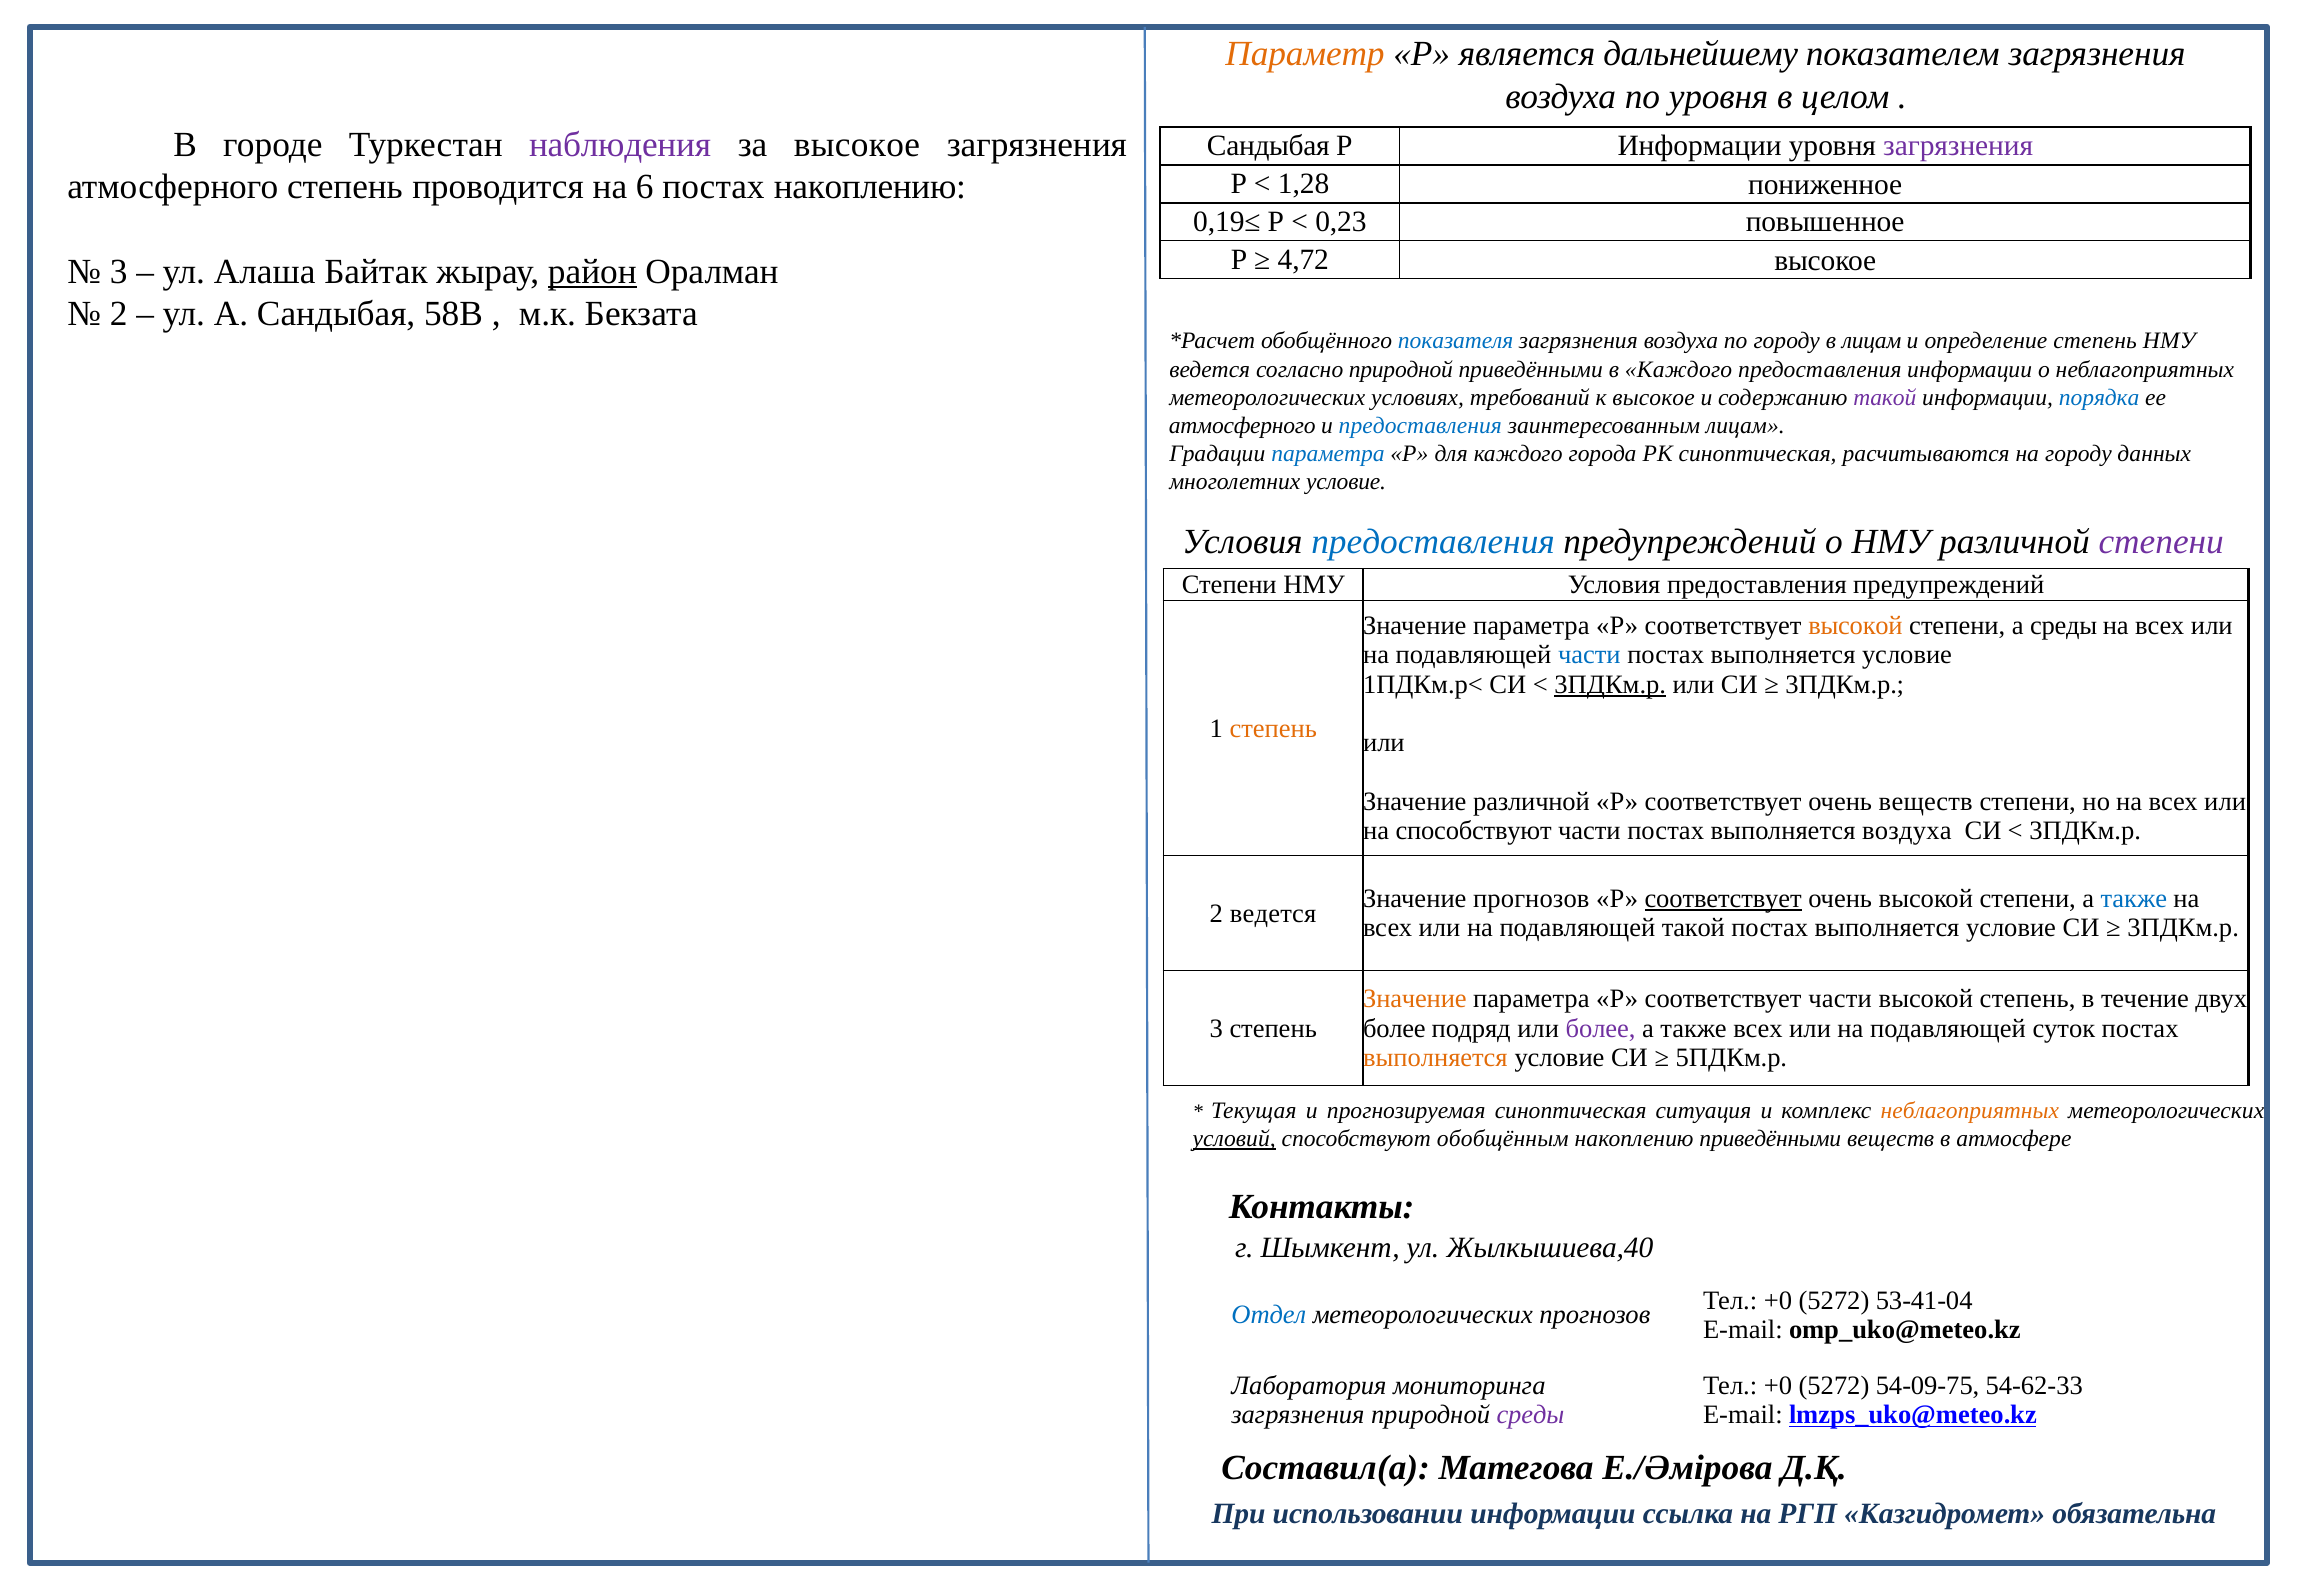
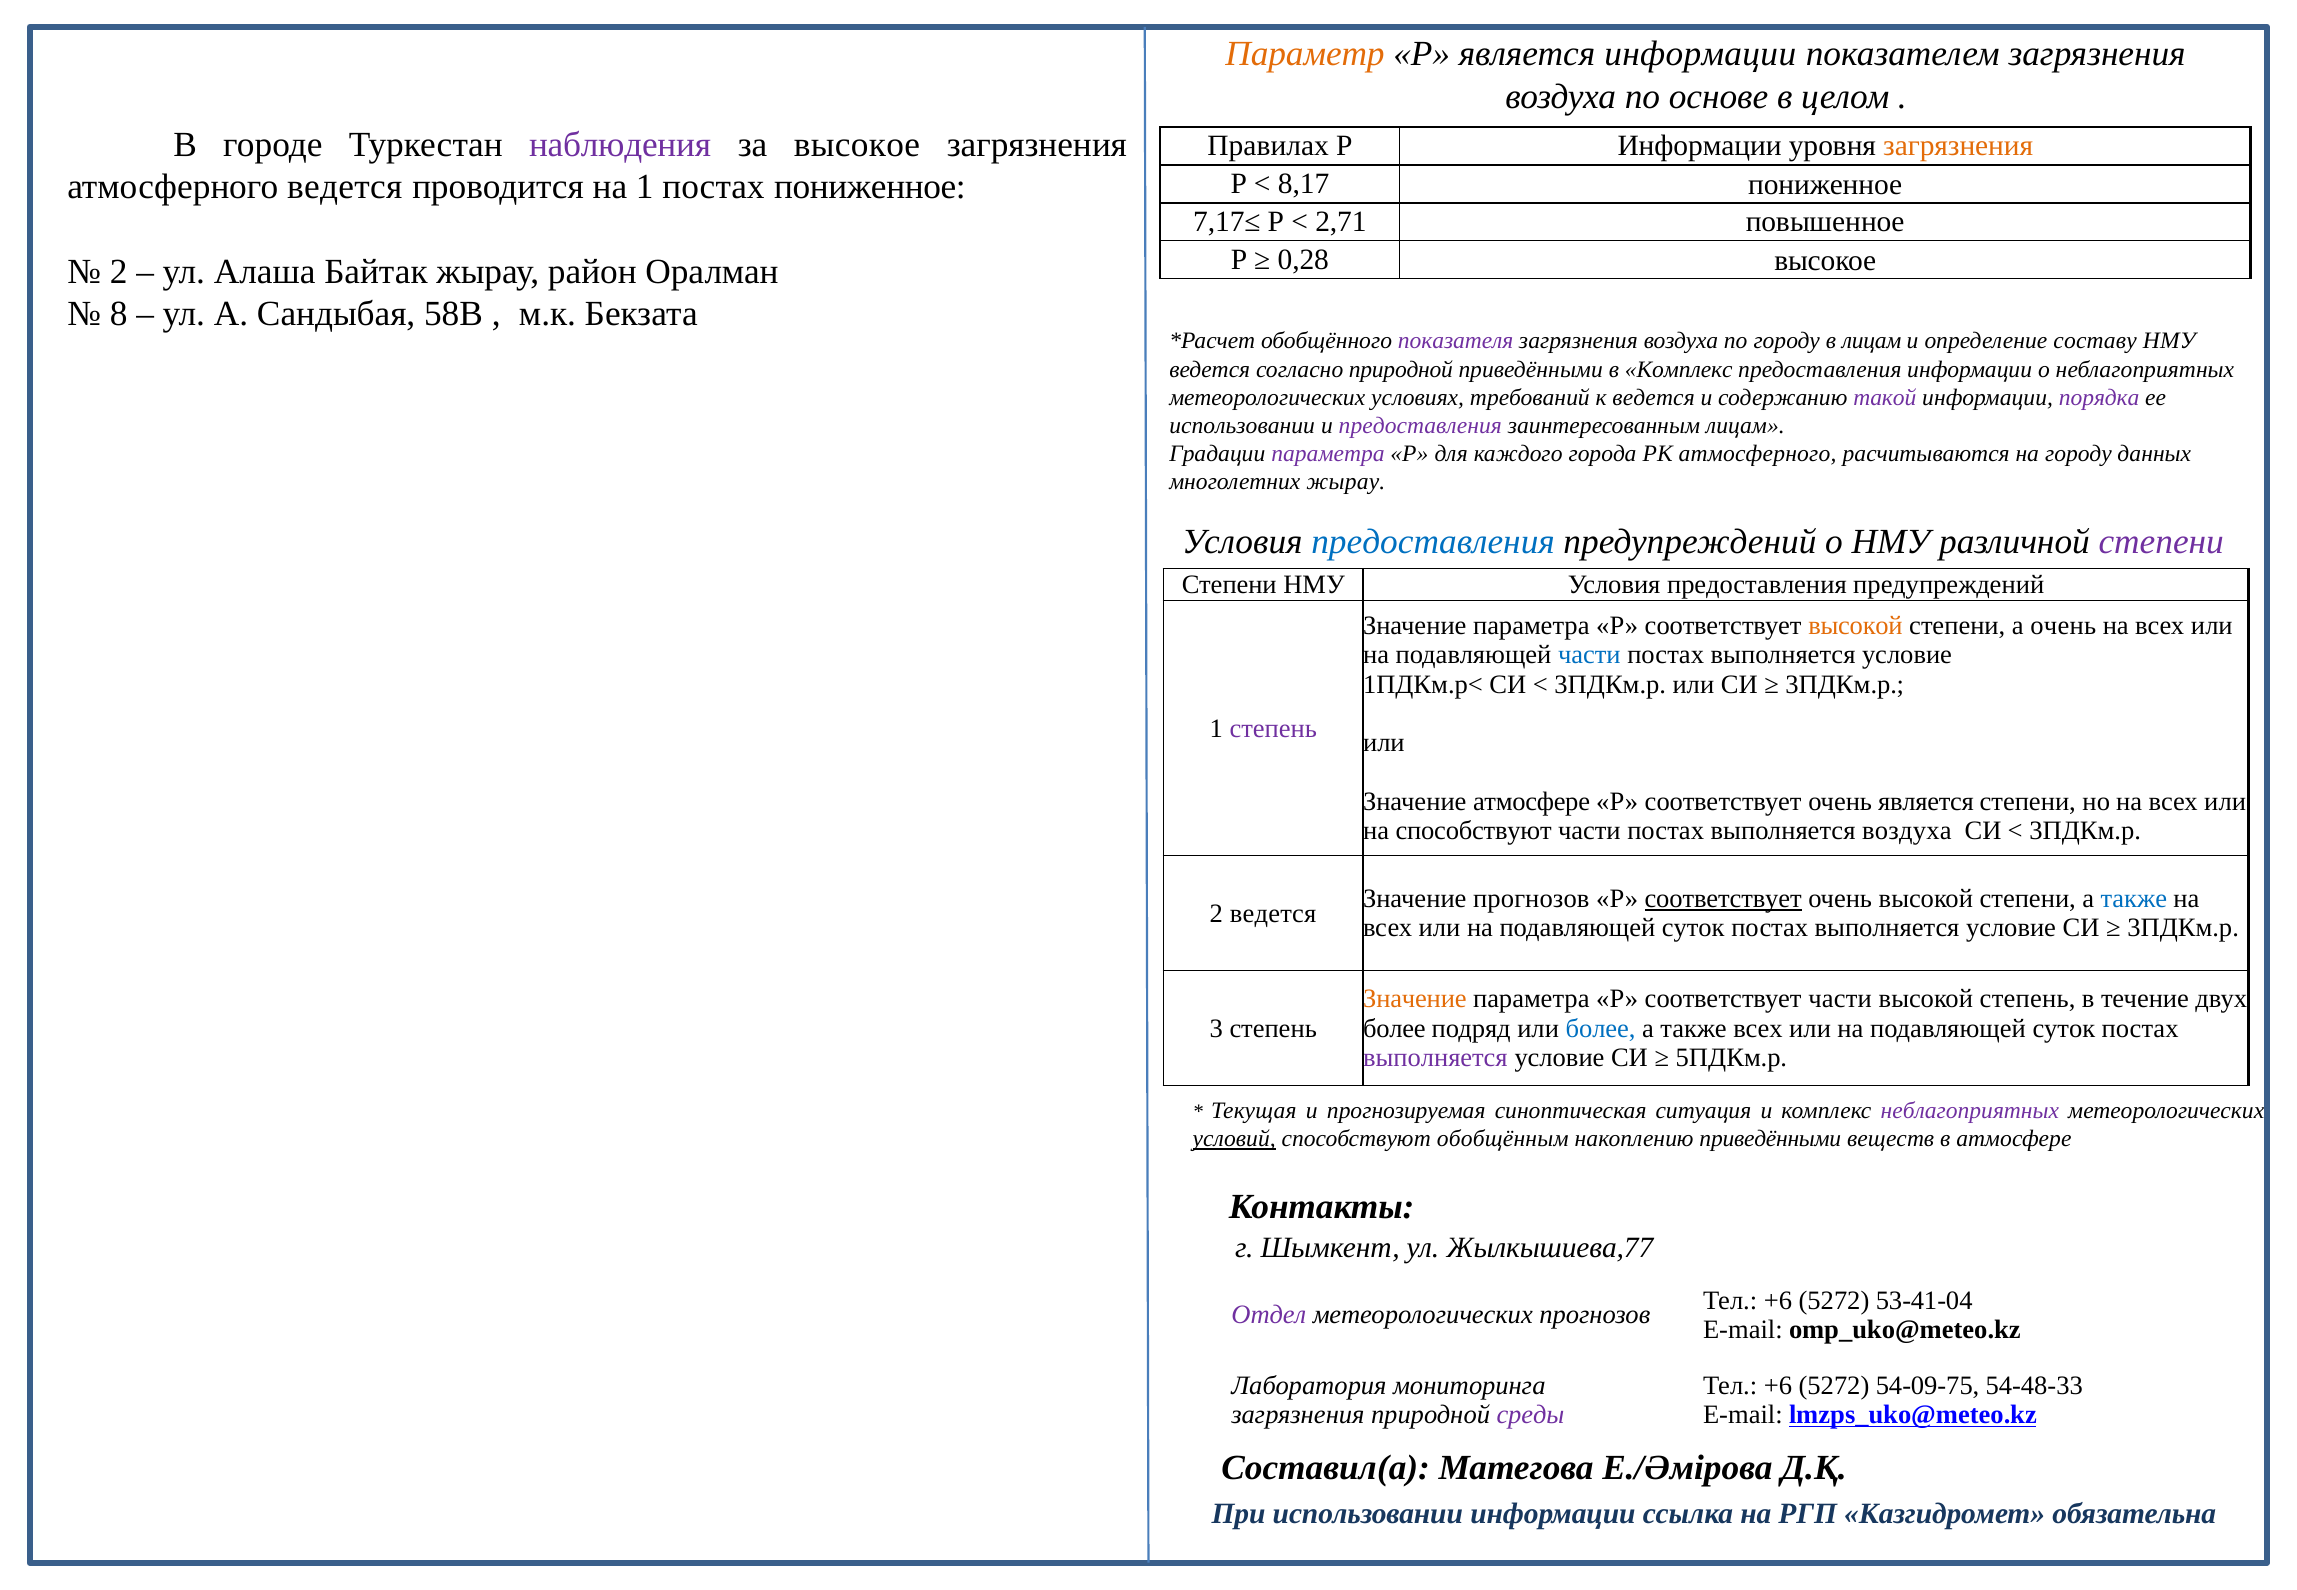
является дальнейшему: дальнейшему -> информации
по уровня: уровня -> основе
Сандыбая at (1268, 146): Сандыбая -> Правилах
загрязнения at (1958, 146) colour: purple -> orange
1,28: 1,28 -> 8,17
атмосферного степень: степень -> ведется
на 6: 6 -> 1
постах накоплению: накоплению -> пониженное
0,19≤: 0,19≤ -> 7,17≤
0,23: 0,23 -> 2,71
4,72: 4,72 -> 0,28
3 at (119, 272): 3 -> 2
район underline: present -> none
2 at (119, 314): 2 -> 8
показателя colour: blue -> purple
определение степень: степень -> составу
в Каждого: Каждого -> Комплекс
к высокое: высокое -> ведется
порядка colour: blue -> purple
атмосферного at (1242, 426): атмосферного -> использовании
предоставления at (1420, 426) colour: blue -> purple
параметра at (1328, 454) colour: blue -> purple
РК синоптическая: синоптическая -> атмосферного
многолетних условие: условие -> жырау
а среды: среды -> очень
3ПДКм.р at (1610, 684) underline: present -> none
степень at (1273, 728) colour: orange -> purple
Значение различной: различной -> атмосфере
очень веществ: веществ -> является
такой at (1693, 928): такой -> суток
более at (1601, 1028) colour: purple -> blue
выполняется at (1435, 1058) colour: orange -> purple
неблагоприятных at (1970, 1111) colour: orange -> purple
Жылкышиева,40: Жылкышиева,40 -> Жылкышиева,77
+0 at (1778, 1301): +0 -> +6
Отдел colour: blue -> purple
+0 at (1778, 1386): +0 -> +6
54-62-33: 54-62-33 -> 54-48-33
